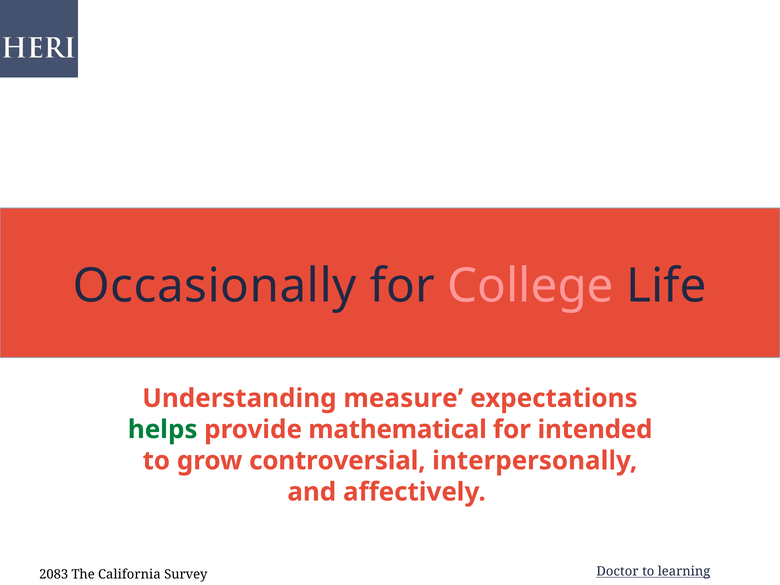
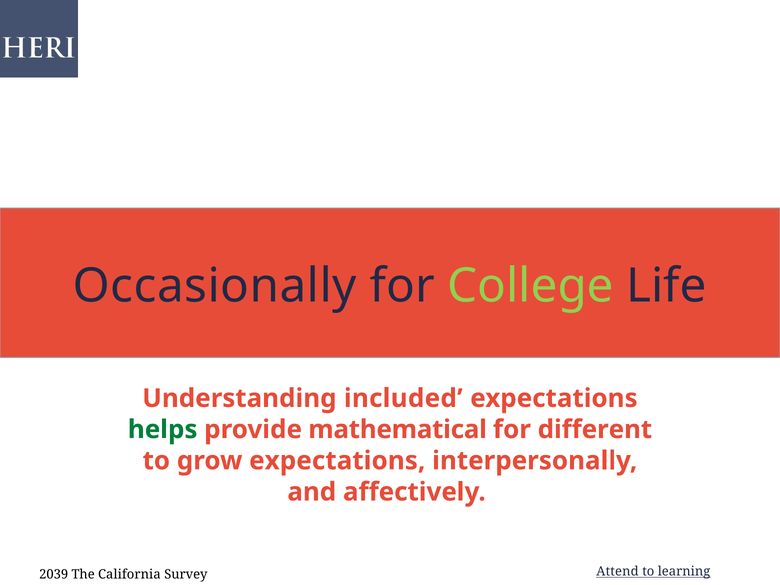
College colour: pink -> light green
measure: measure -> included
intended: intended -> different
grow controversial: controversial -> expectations
2083: 2083 -> 2039
Doctor: Doctor -> Attend
